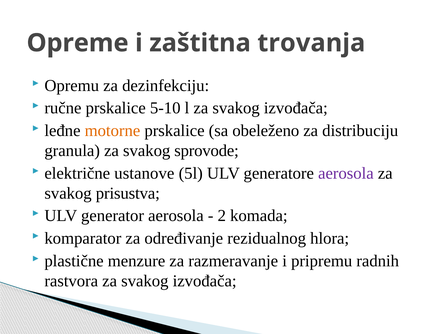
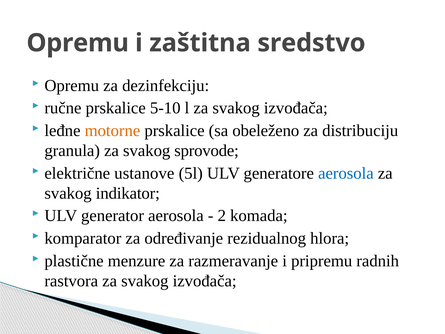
Opreme at (78, 43): Opreme -> Opremu
trovanja: trovanja -> sredstvo
aerosola at (346, 173) colour: purple -> blue
prisustva: prisustva -> indikator
